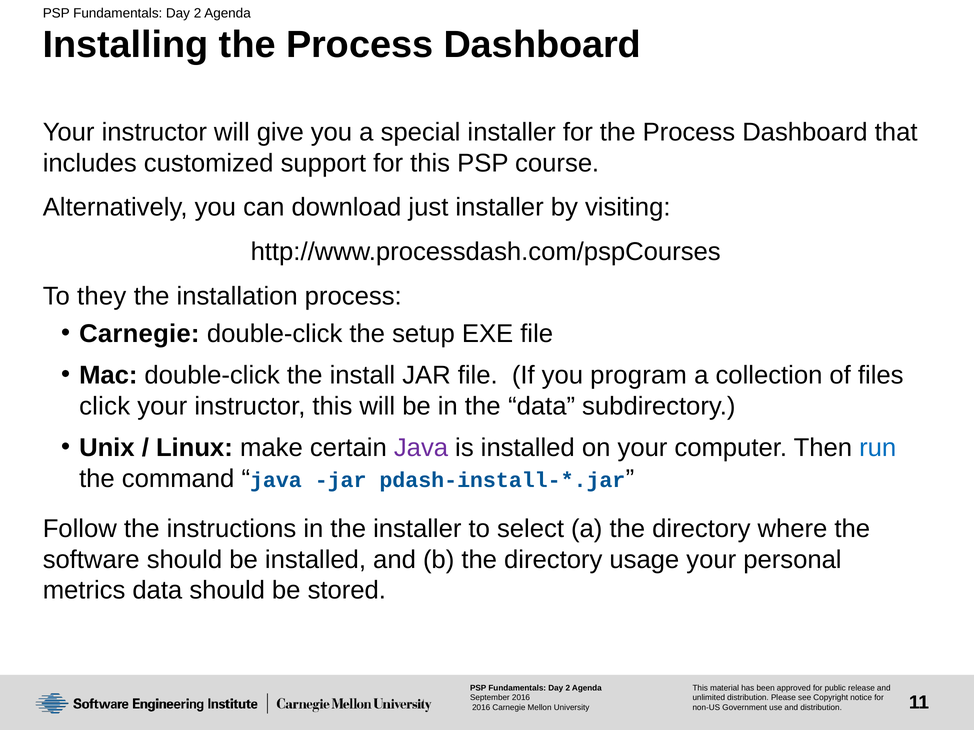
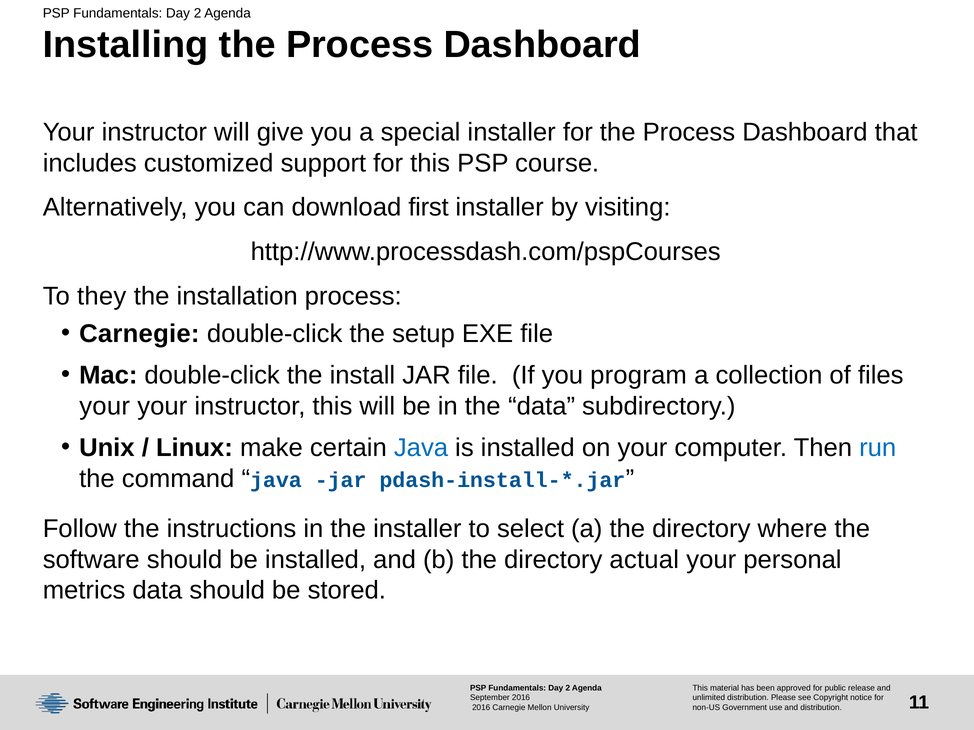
just: just -> first
click at (105, 406): click -> your
Java at (421, 448) colour: purple -> blue
usage: usage -> actual
